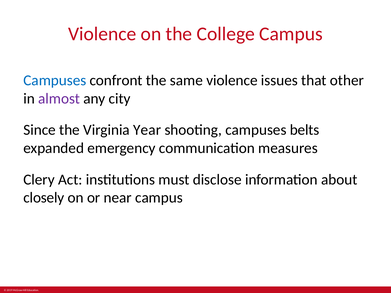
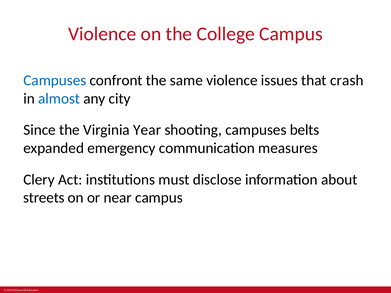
other: other -> crash
almost colour: purple -> blue
closely: closely -> streets
